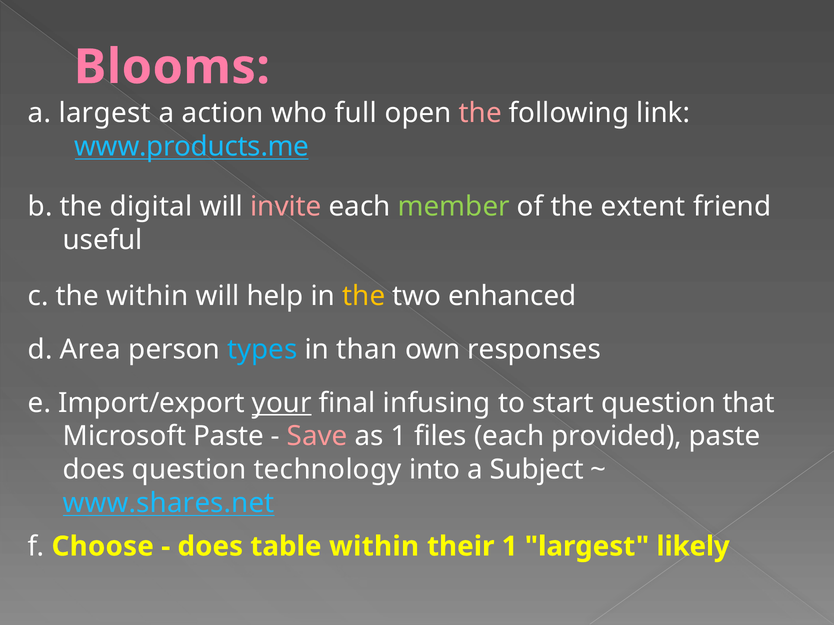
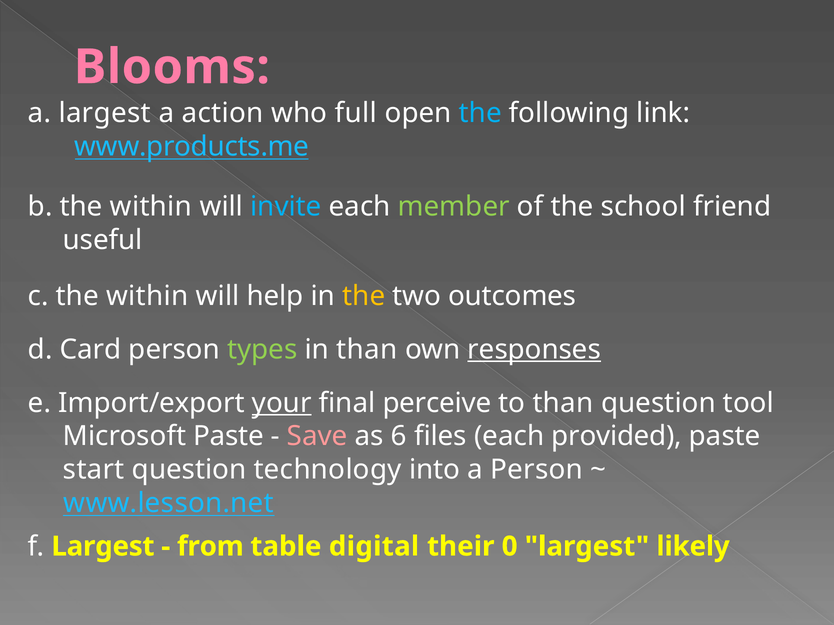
the at (480, 113) colour: pink -> light blue
b the digital: digital -> within
invite colour: pink -> light blue
extent: extent -> school
enhanced: enhanced -> outcomes
Area: Area -> Card
types colour: light blue -> light green
responses underline: none -> present
infusing: infusing -> perceive
to start: start -> than
that: that -> tool
as 1: 1 -> 6
does at (94, 470): does -> start
a Subject: Subject -> Person
www.shares.net: www.shares.net -> www.lesson.net
f Choose: Choose -> Largest
does at (210, 547): does -> from
table within: within -> digital
their 1: 1 -> 0
